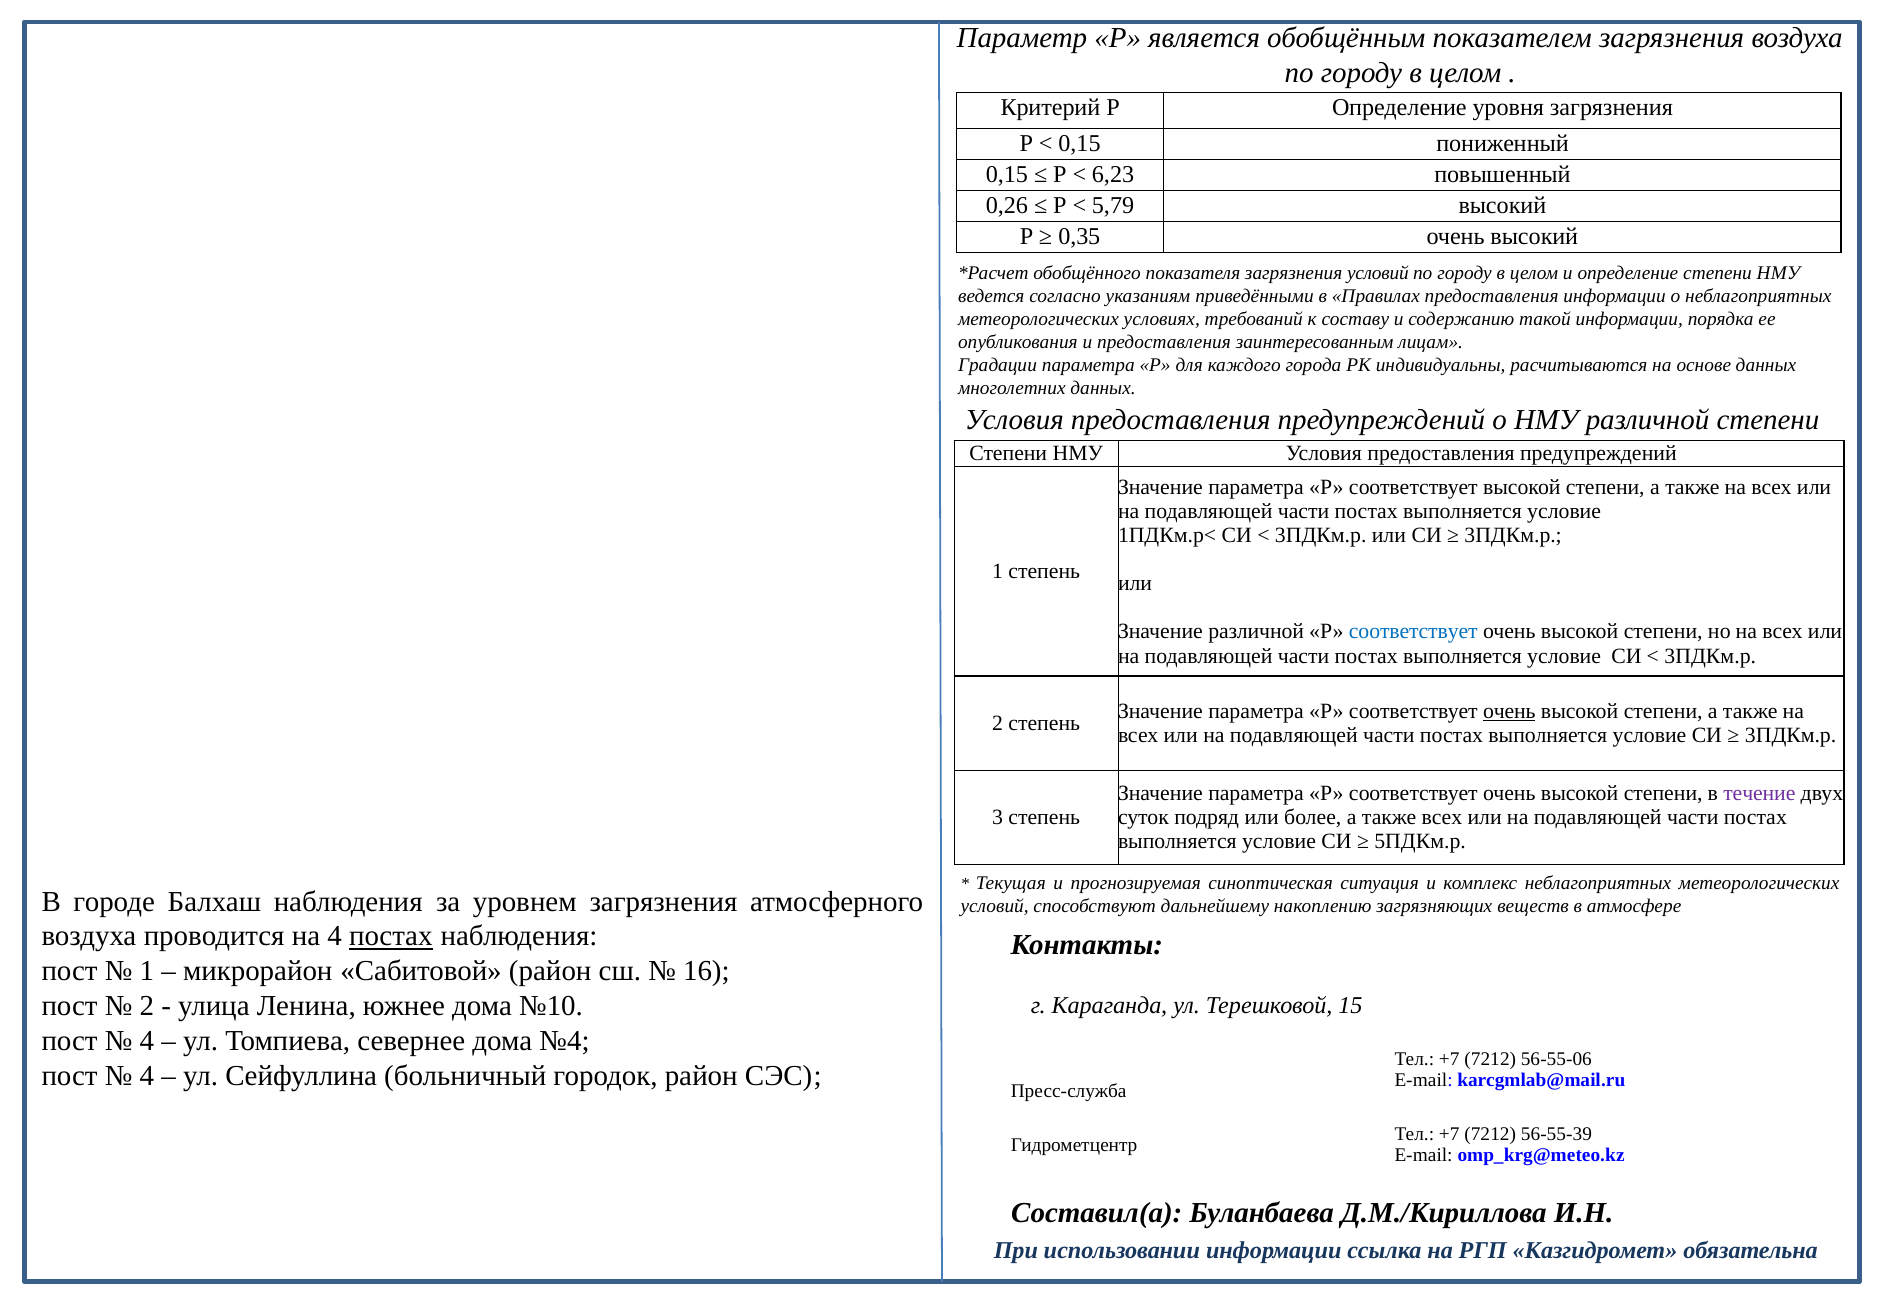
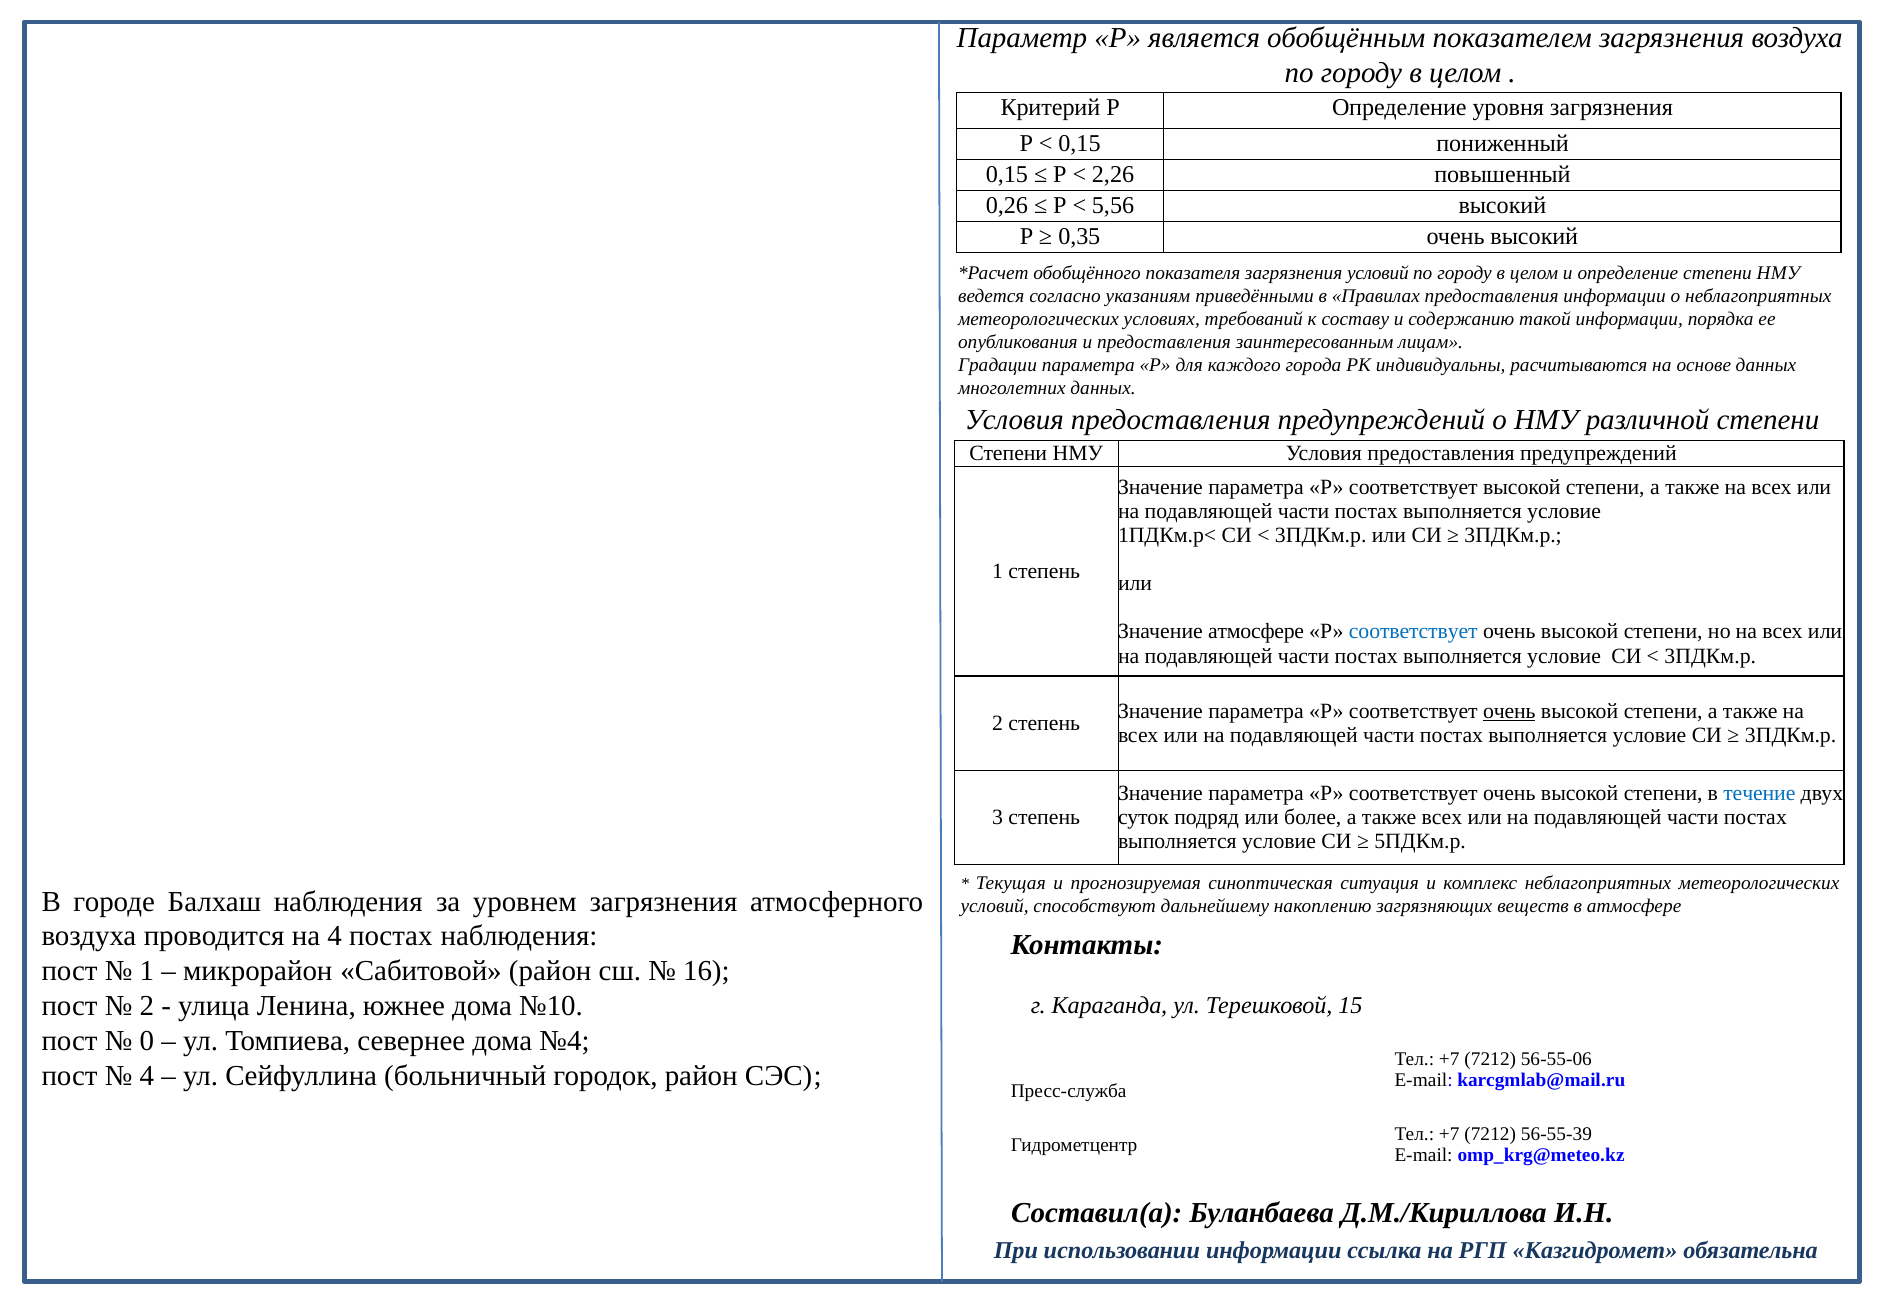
6,23: 6,23 -> 2,26
5,79: 5,79 -> 5,56
Значение различной: различной -> атмосфере
течение colour: purple -> blue
постах at (391, 937) underline: present -> none
4 at (147, 1041): 4 -> 0
